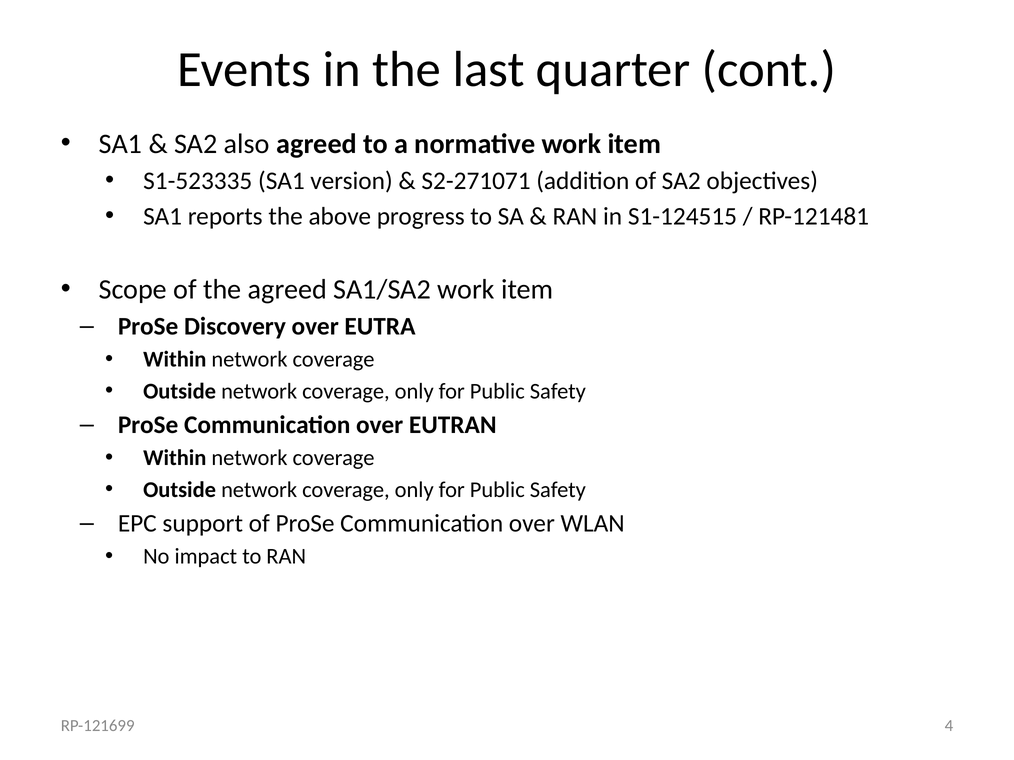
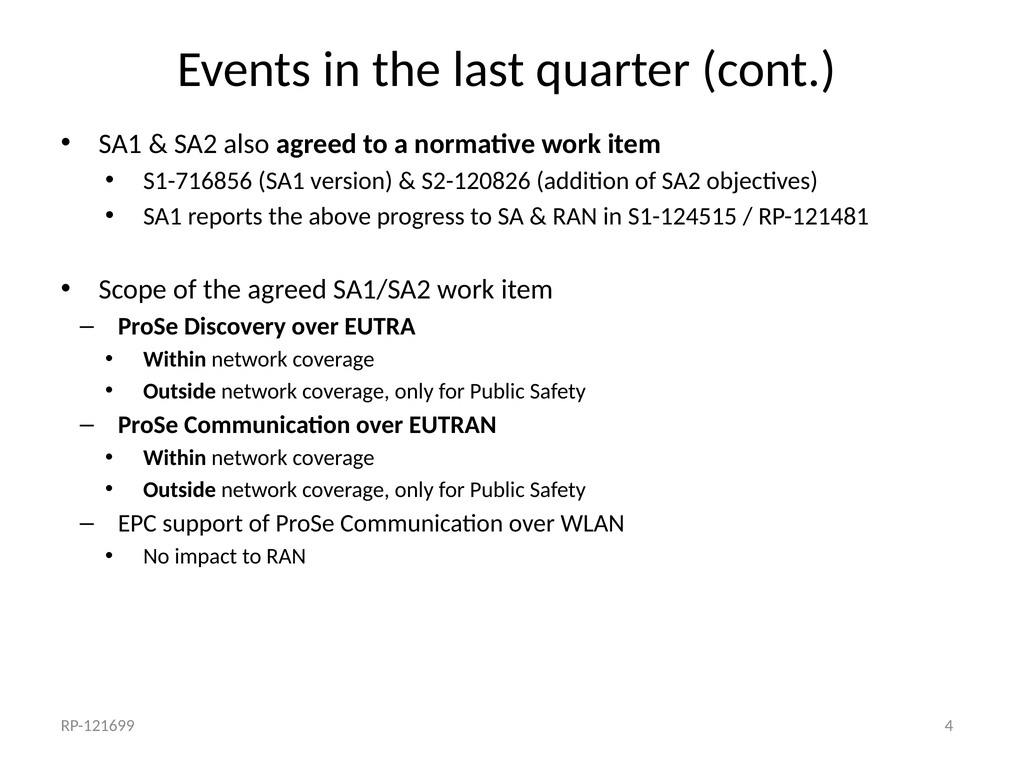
S1-523335: S1-523335 -> S1-716856
S2-271071: S2-271071 -> S2-120826
